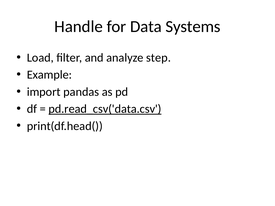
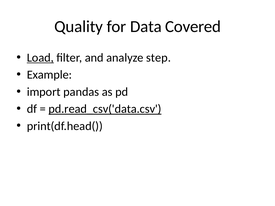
Handle: Handle -> Quality
Systems: Systems -> Covered
Load underline: none -> present
